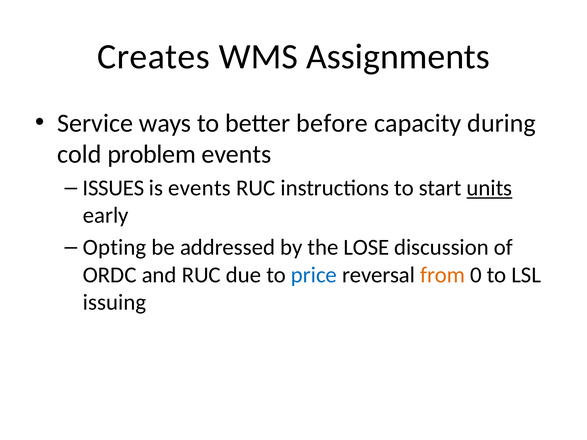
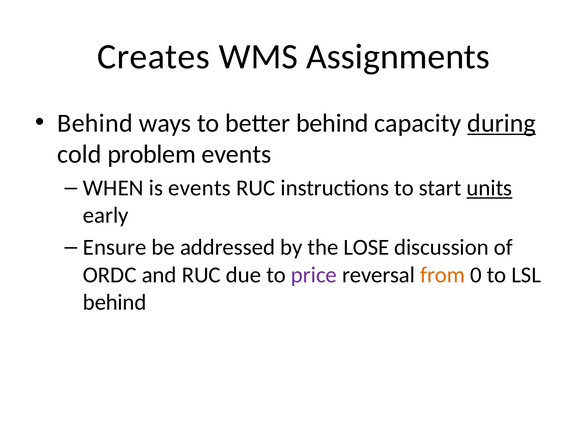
Service at (95, 123): Service -> Behind
better before: before -> behind
during underline: none -> present
ISSUES: ISSUES -> WHEN
Opting: Opting -> Ensure
price colour: blue -> purple
issuing at (115, 302): issuing -> behind
